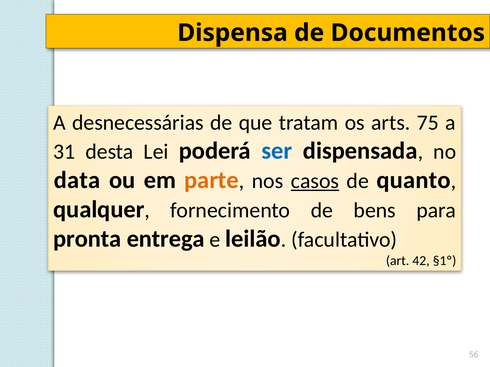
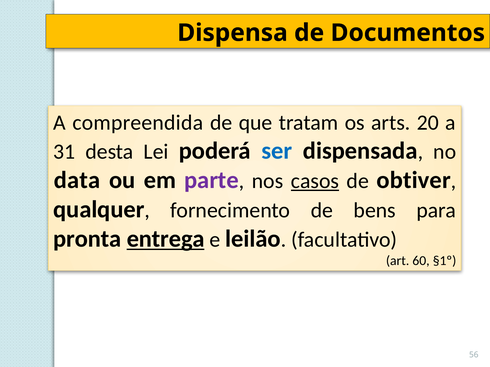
desnecessárias: desnecessárias -> compreendida
75: 75 -> 20
parte colour: orange -> purple
quanto: quanto -> obtiver
entrega underline: none -> present
42: 42 -> 60
